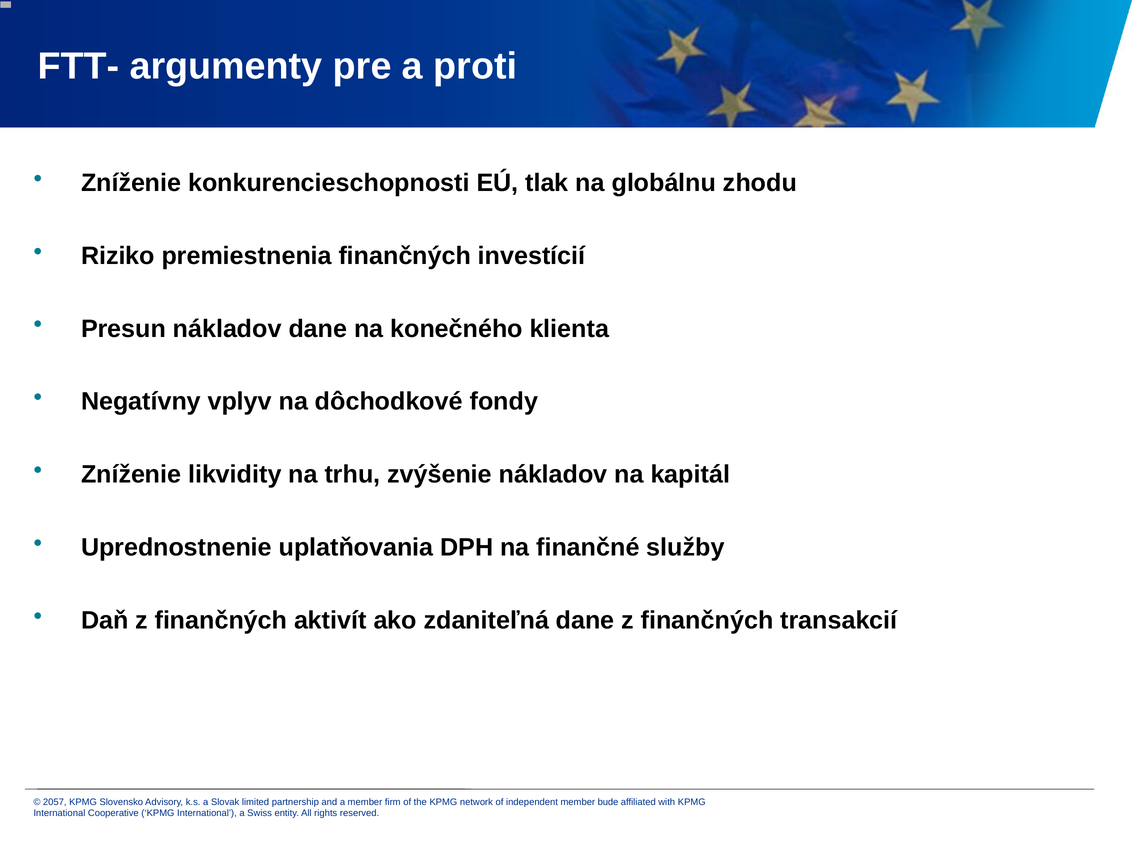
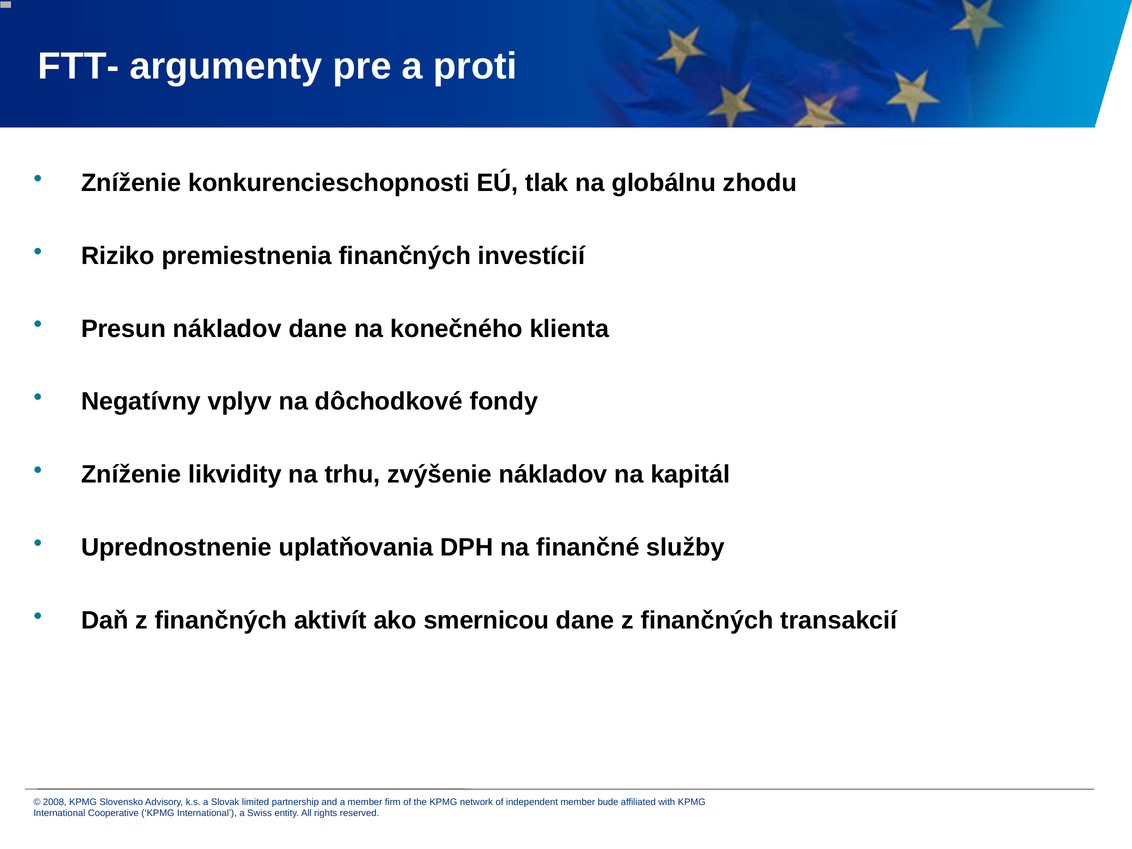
zdaniteľná: zdaniteľná -> smernicou
2057: 2057 -> 2008
